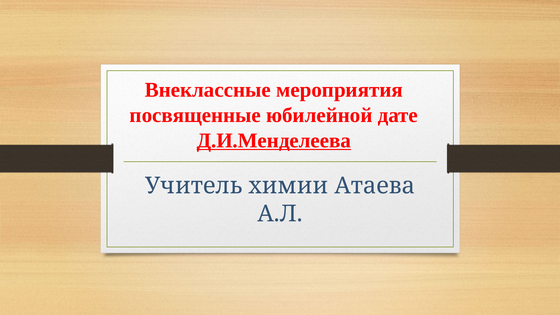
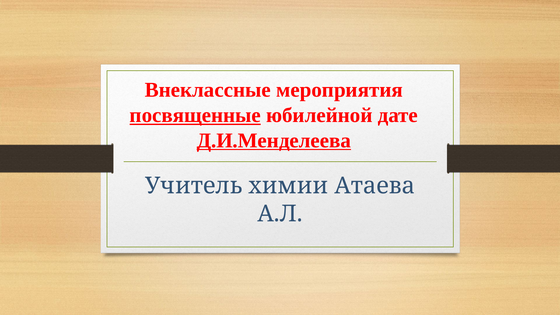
посвященные underline: none -> present
